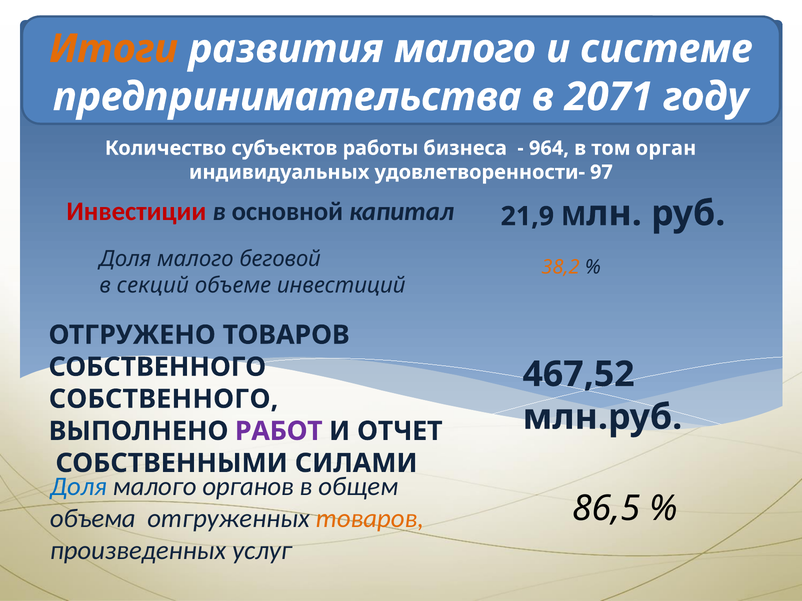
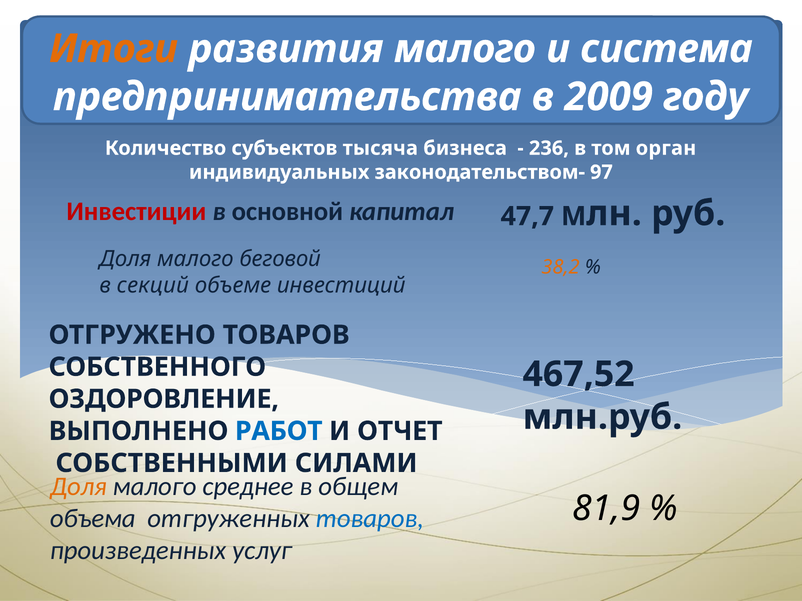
системе: системе -> система
2071: 2071 -> 2009
работы: работы -> тысяча
964: 964 -> 236
удовлетворенности-: удовлетворенности- -> законодательством-
21,9: 21,9 -> 47,7
СОБСТВЕННОГО at (164, 399): СОБСТВЕННОГО -> ОЗДОРОВЛЕНИЕ
РАБОТ colour: purple -> blue
Доля at (78, 487) colour: blue -> orange
органов: органов -> среднее
86,5: 86,5 -> 81,9
товаров at (370, 519) colour: orange -> blue
